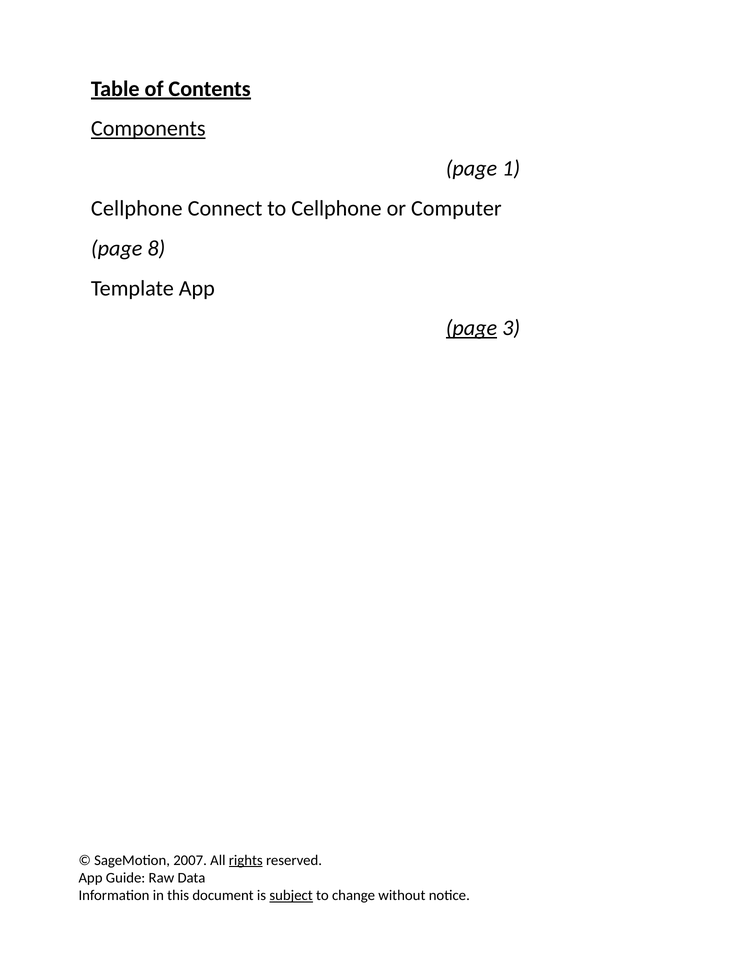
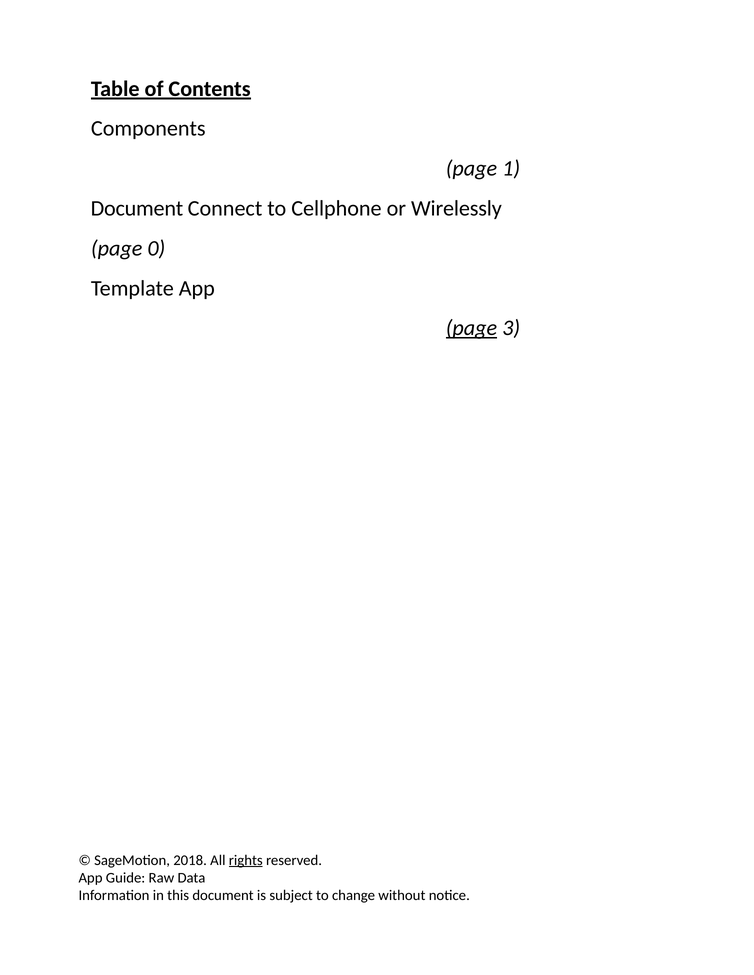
Components underline: present -> none
Cellphone at (137, 209): Cellphone -> Document
Computer: Computer -> Wirelessly
8: 8 -> 0
2007: 2007 -> 2018
subject underline: present -> none
